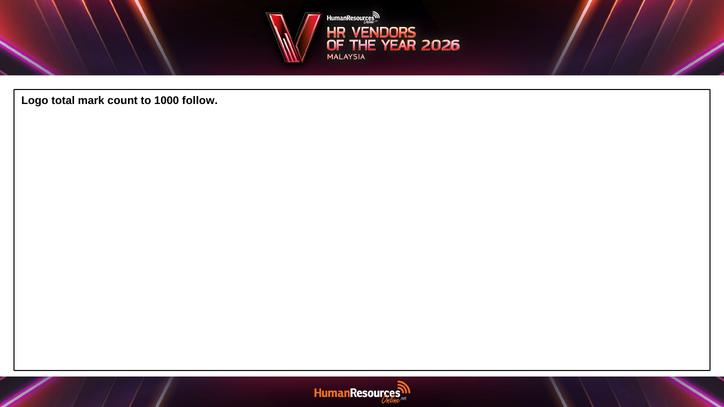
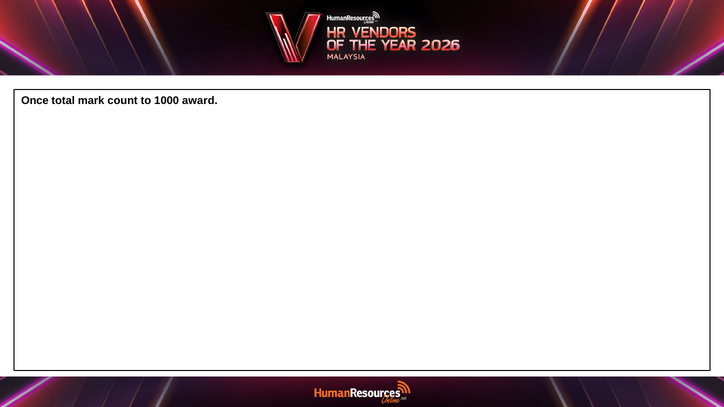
Logo: Logo -> Once
follow: follow -> award
